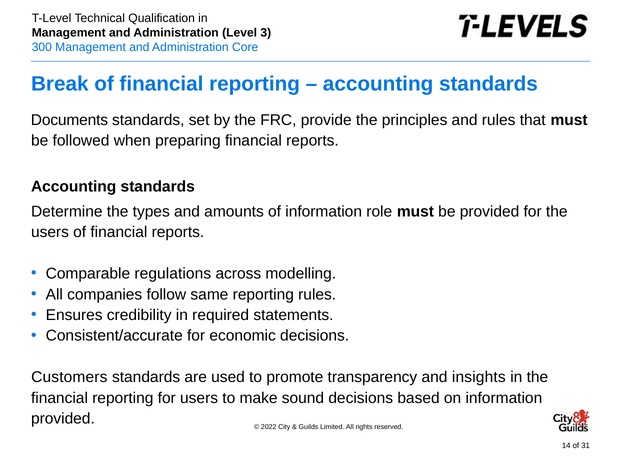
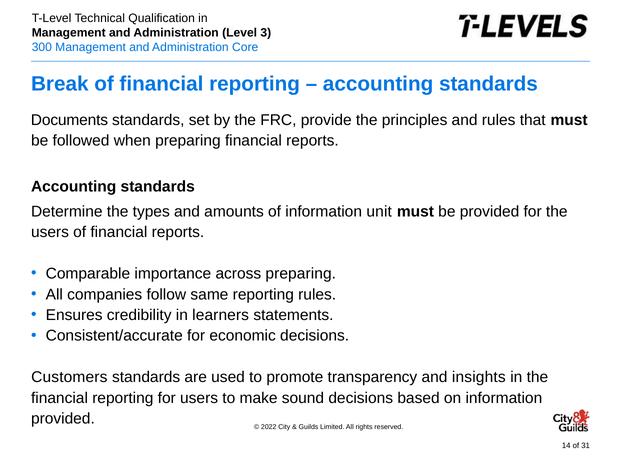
role: role -> unit
regulations: regulations -> importance
across modelling: modelling -> preparing
required: required -> learners
